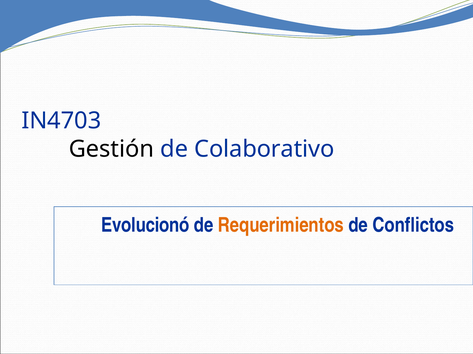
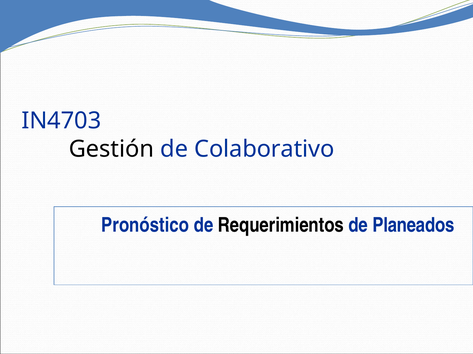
Evolucionó: Evolucionó -> Pronóstico
Requerimientos colour: orange -> black
Conflictos: Conflictos -> Planeados
